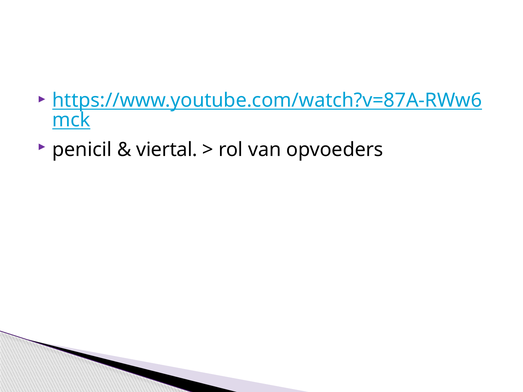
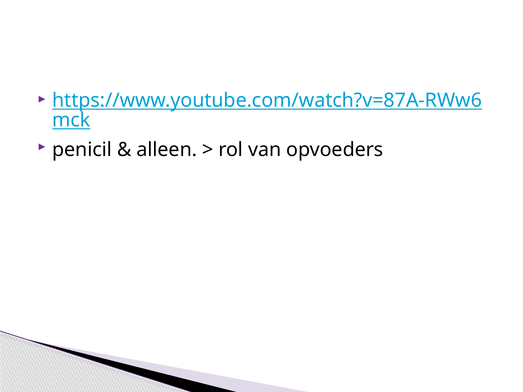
viertal: viertal -> alleen
